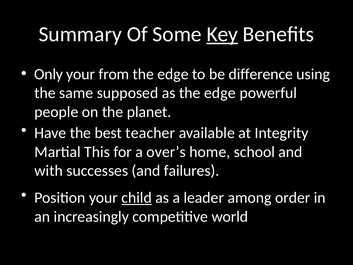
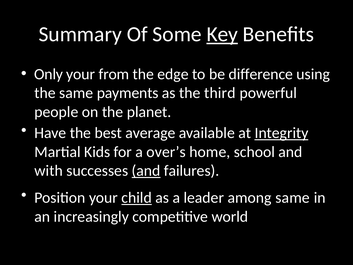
supposed: supposed -> payments
as the edge: edge -> third
teacher: teacher -> average
Integrity underline: none -> present
This: This -> Kids
and at (146, 171) underline: none -> present
among order: order -> same
